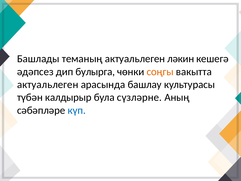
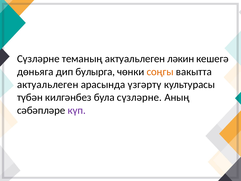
Башлады at (38, 59): Башлады -> Сүзләрне
әдәпсез: әдәпсез -> дөньяга
башлау: башлау -> үзгәртү
калдырыр: калдырыр -> килгәнбез
күп colour: blue -> purple
